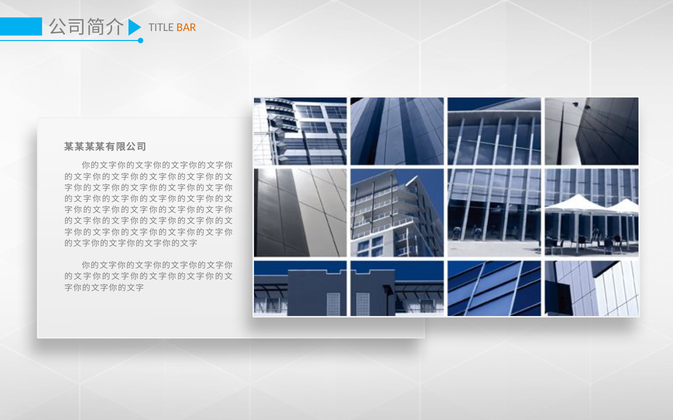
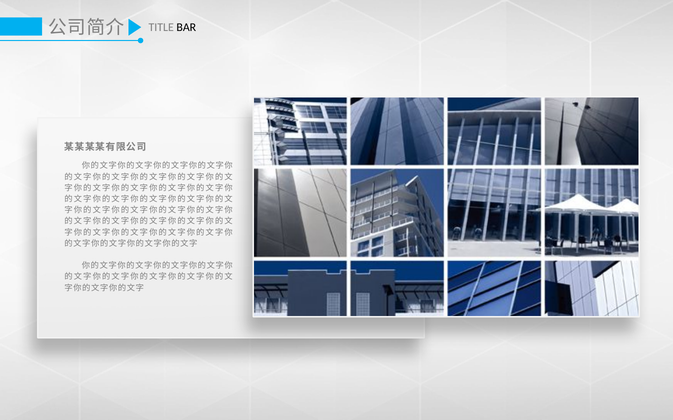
BAR colour: orange -> black
